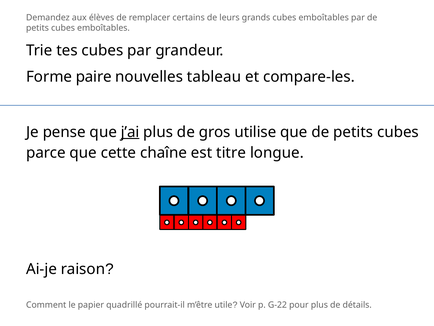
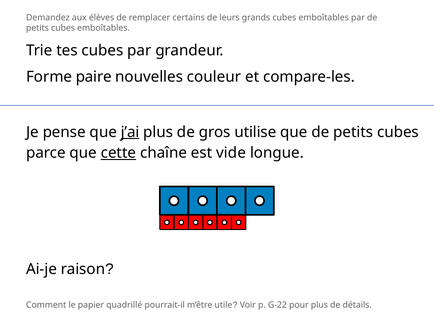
tableau: tableau -> couleur
cette underline: none -> present
titre: titre -> vide
